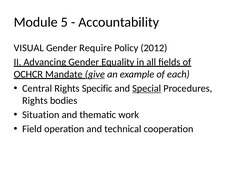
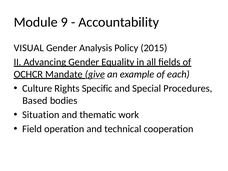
5: 5 -> 9
Require: Require -> Analysis
2012: 2012 -> 2015
Central: Central -> Culture
Special underline: present -> none
Rights at (35, 101): Rights -> Based
